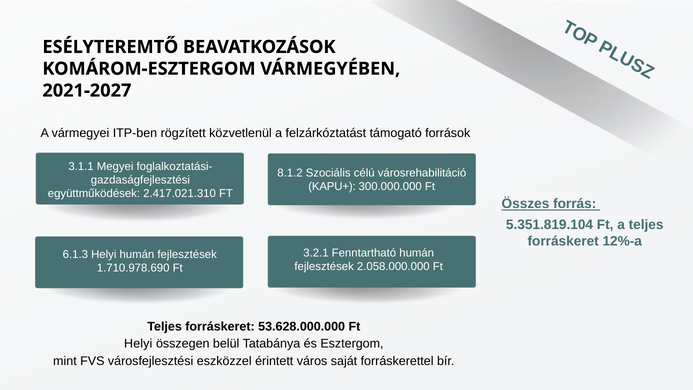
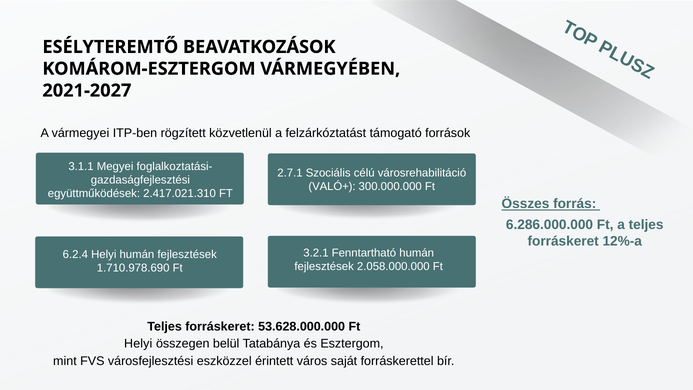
8.1.2: 8.1.2 -> 2.7.1
KAPU+: KAPU+ -> VALÓ+
5.351.819.104: 5.351.819.104 -> 6.286.000.000
6.1.3: 6.1.3 -> 6.2.4
